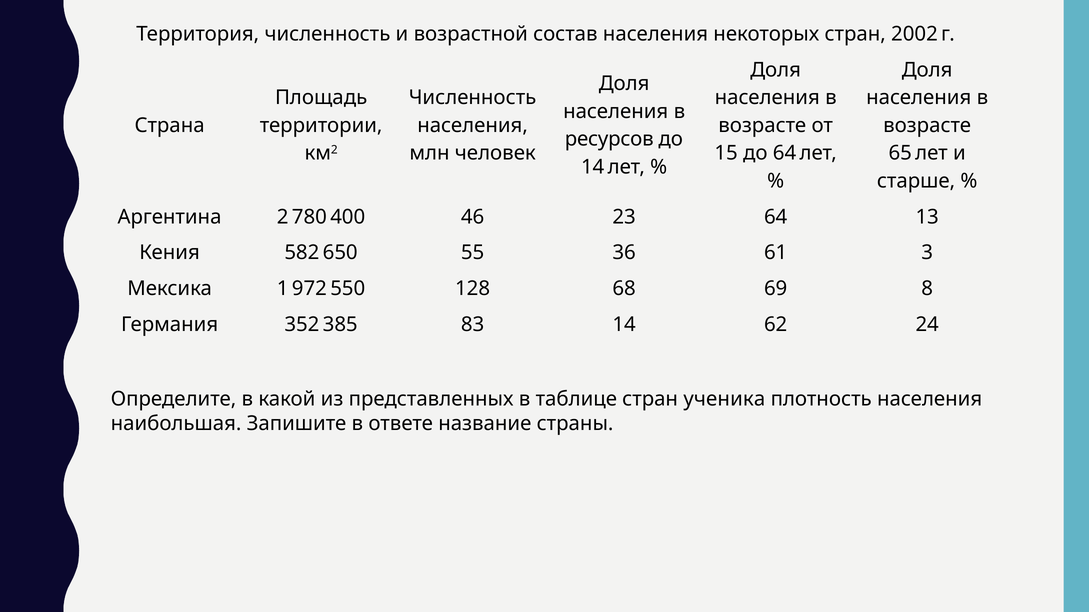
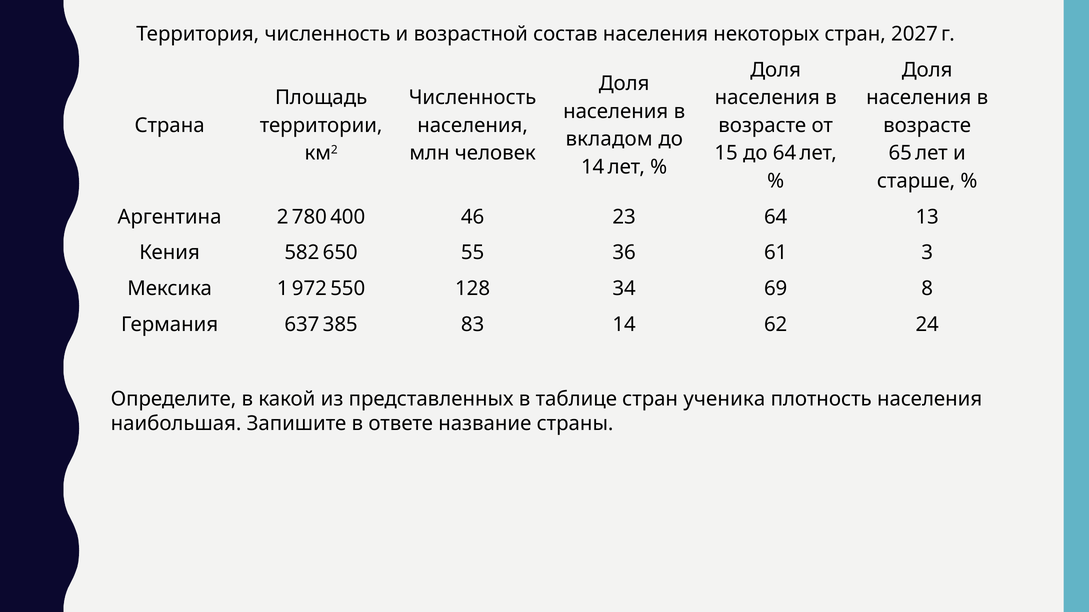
2002: 2002 -> 2027
ресурсов: ресурсов -> вкладом
68: 68 -> 34
352: 352 -> 637
